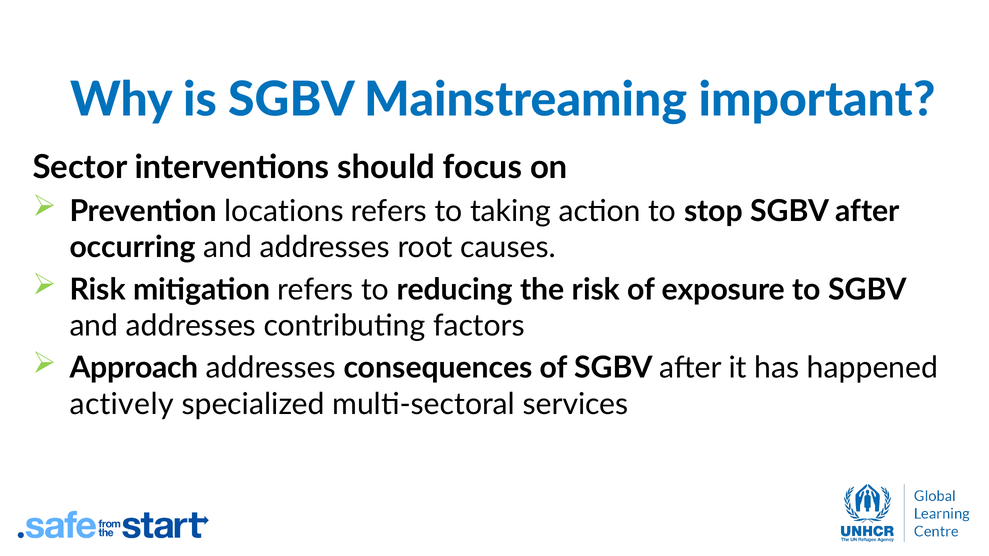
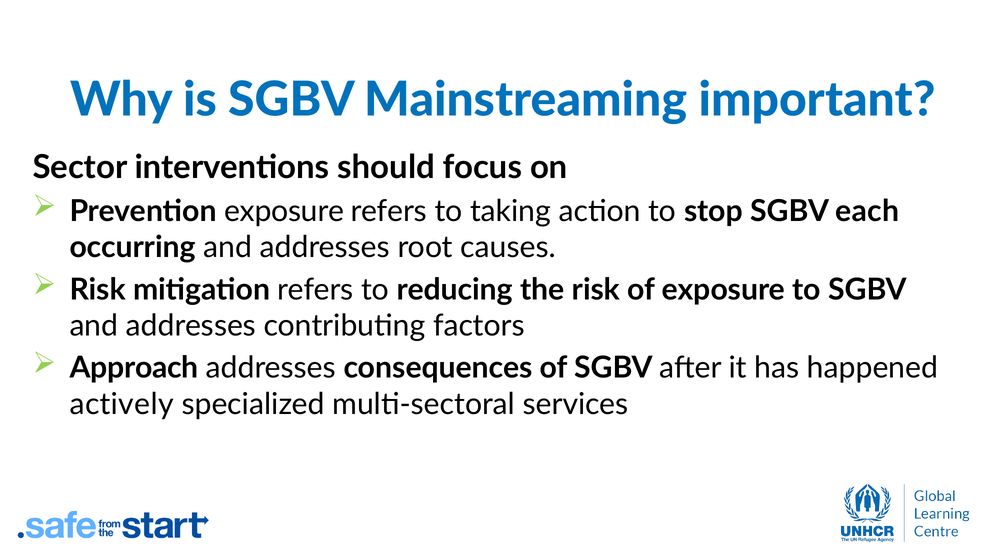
Prevention locations: locations -> exposure
stop SGBV after: after -> each
